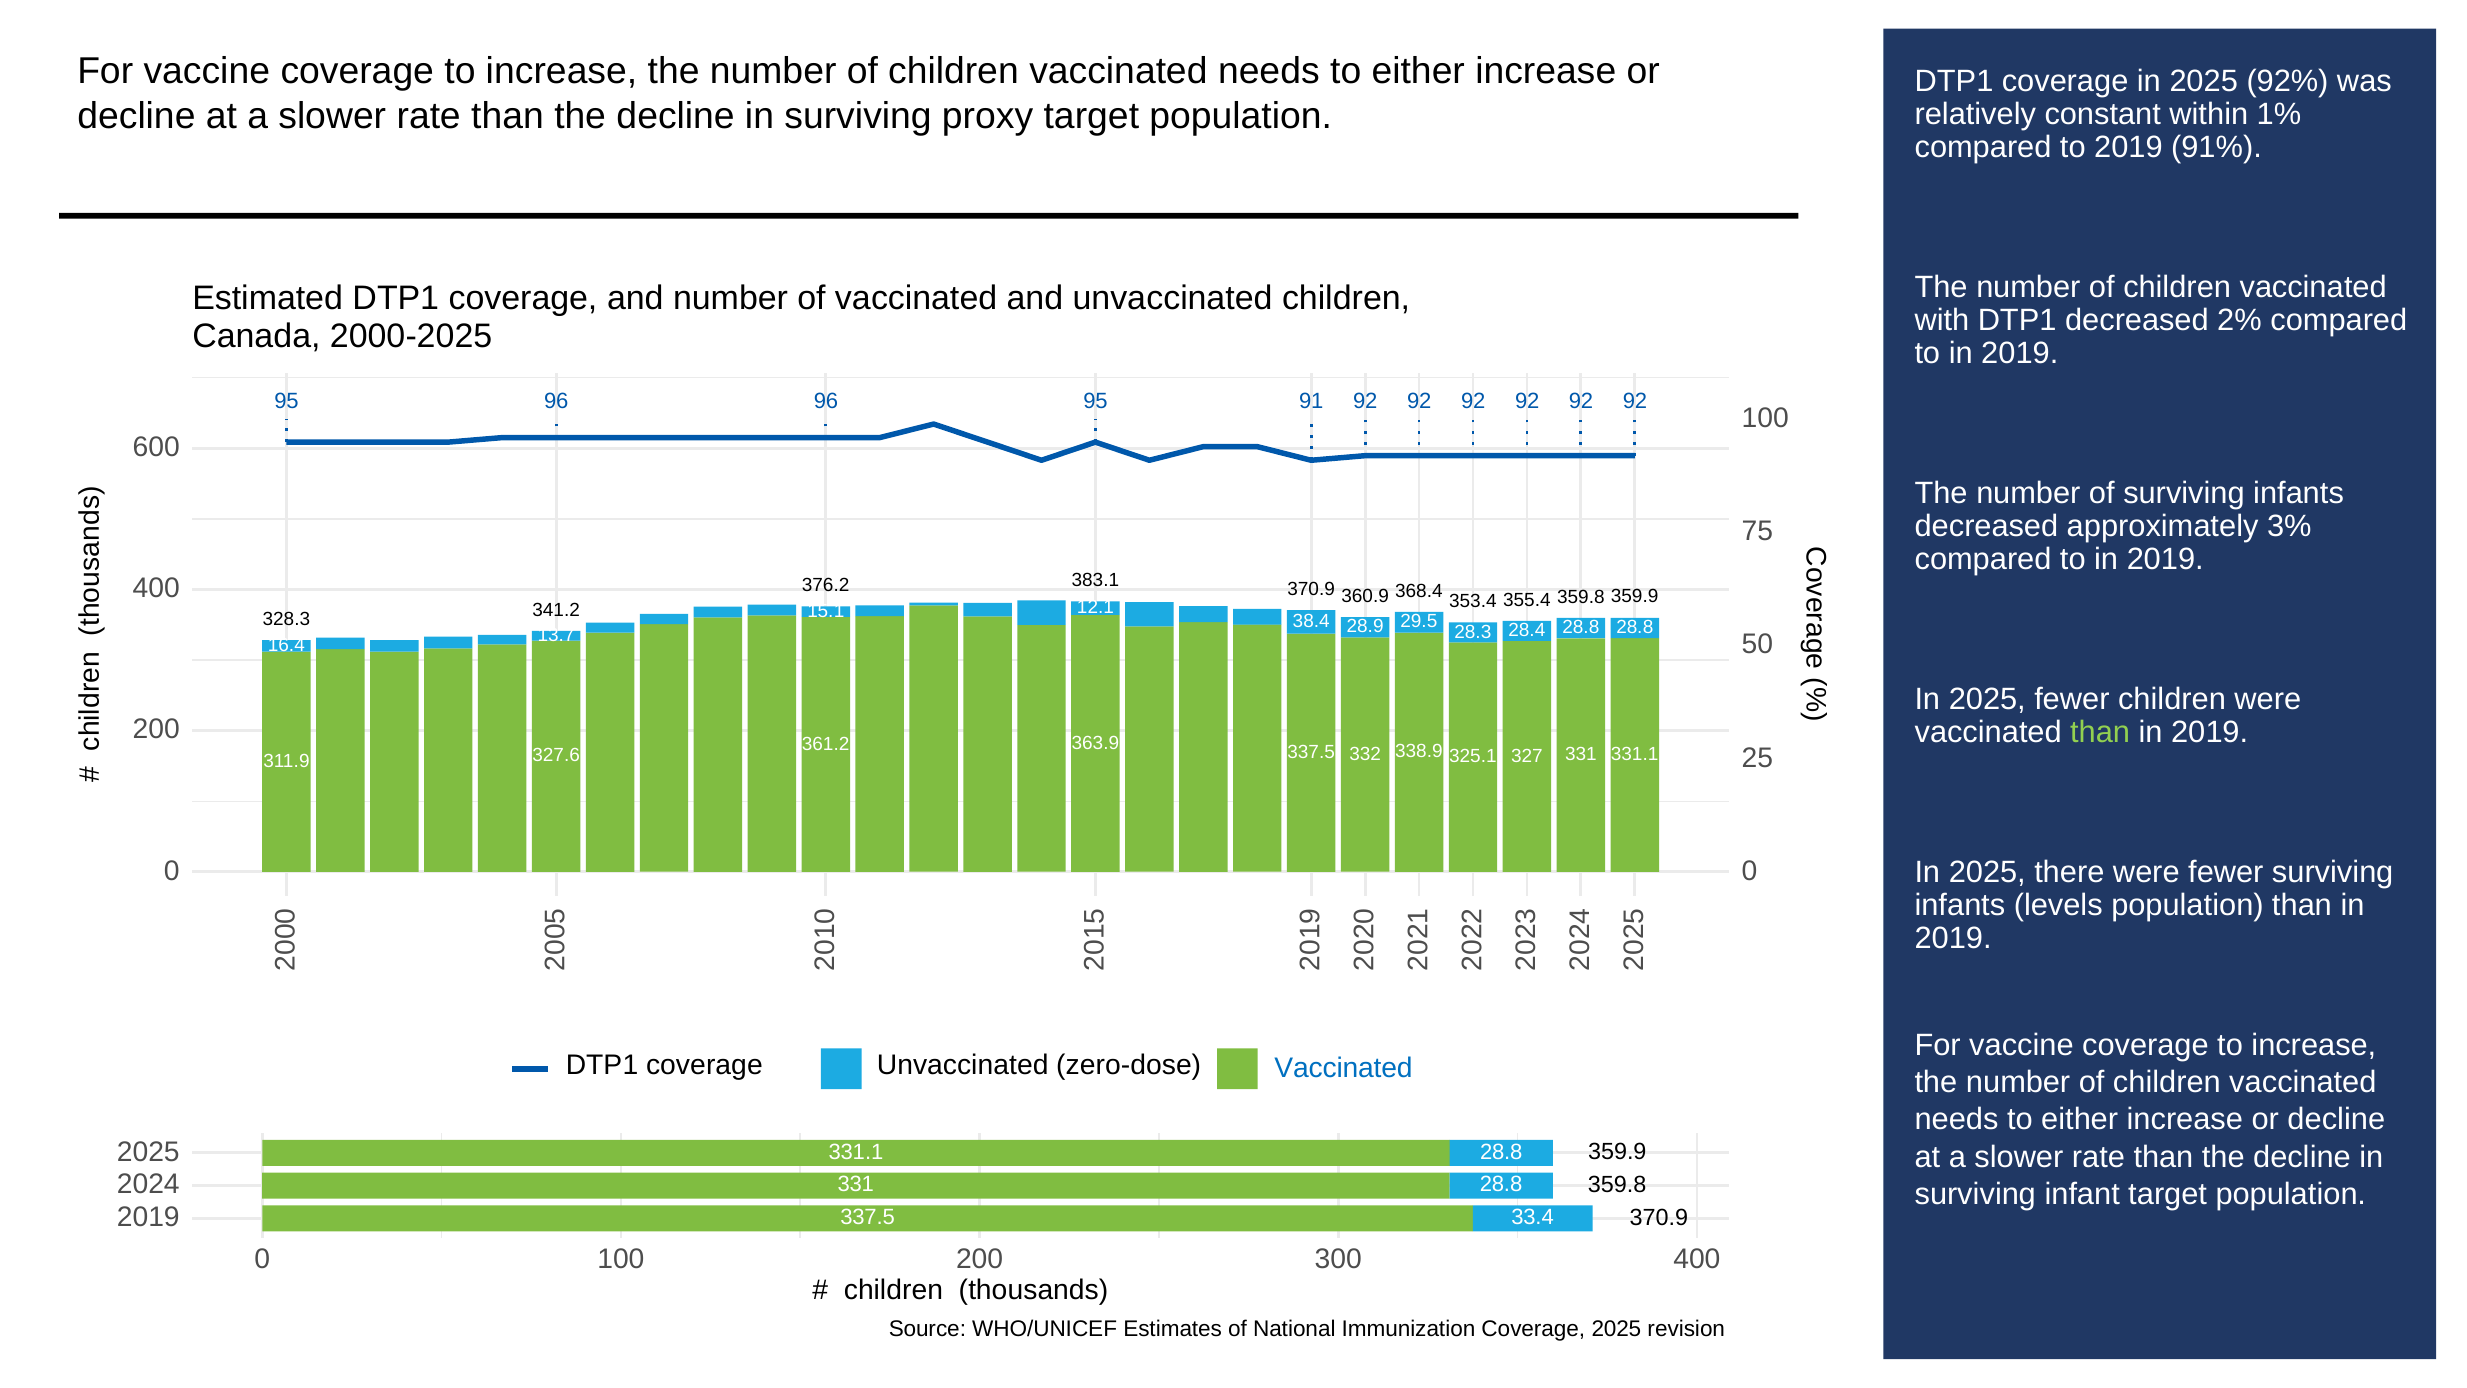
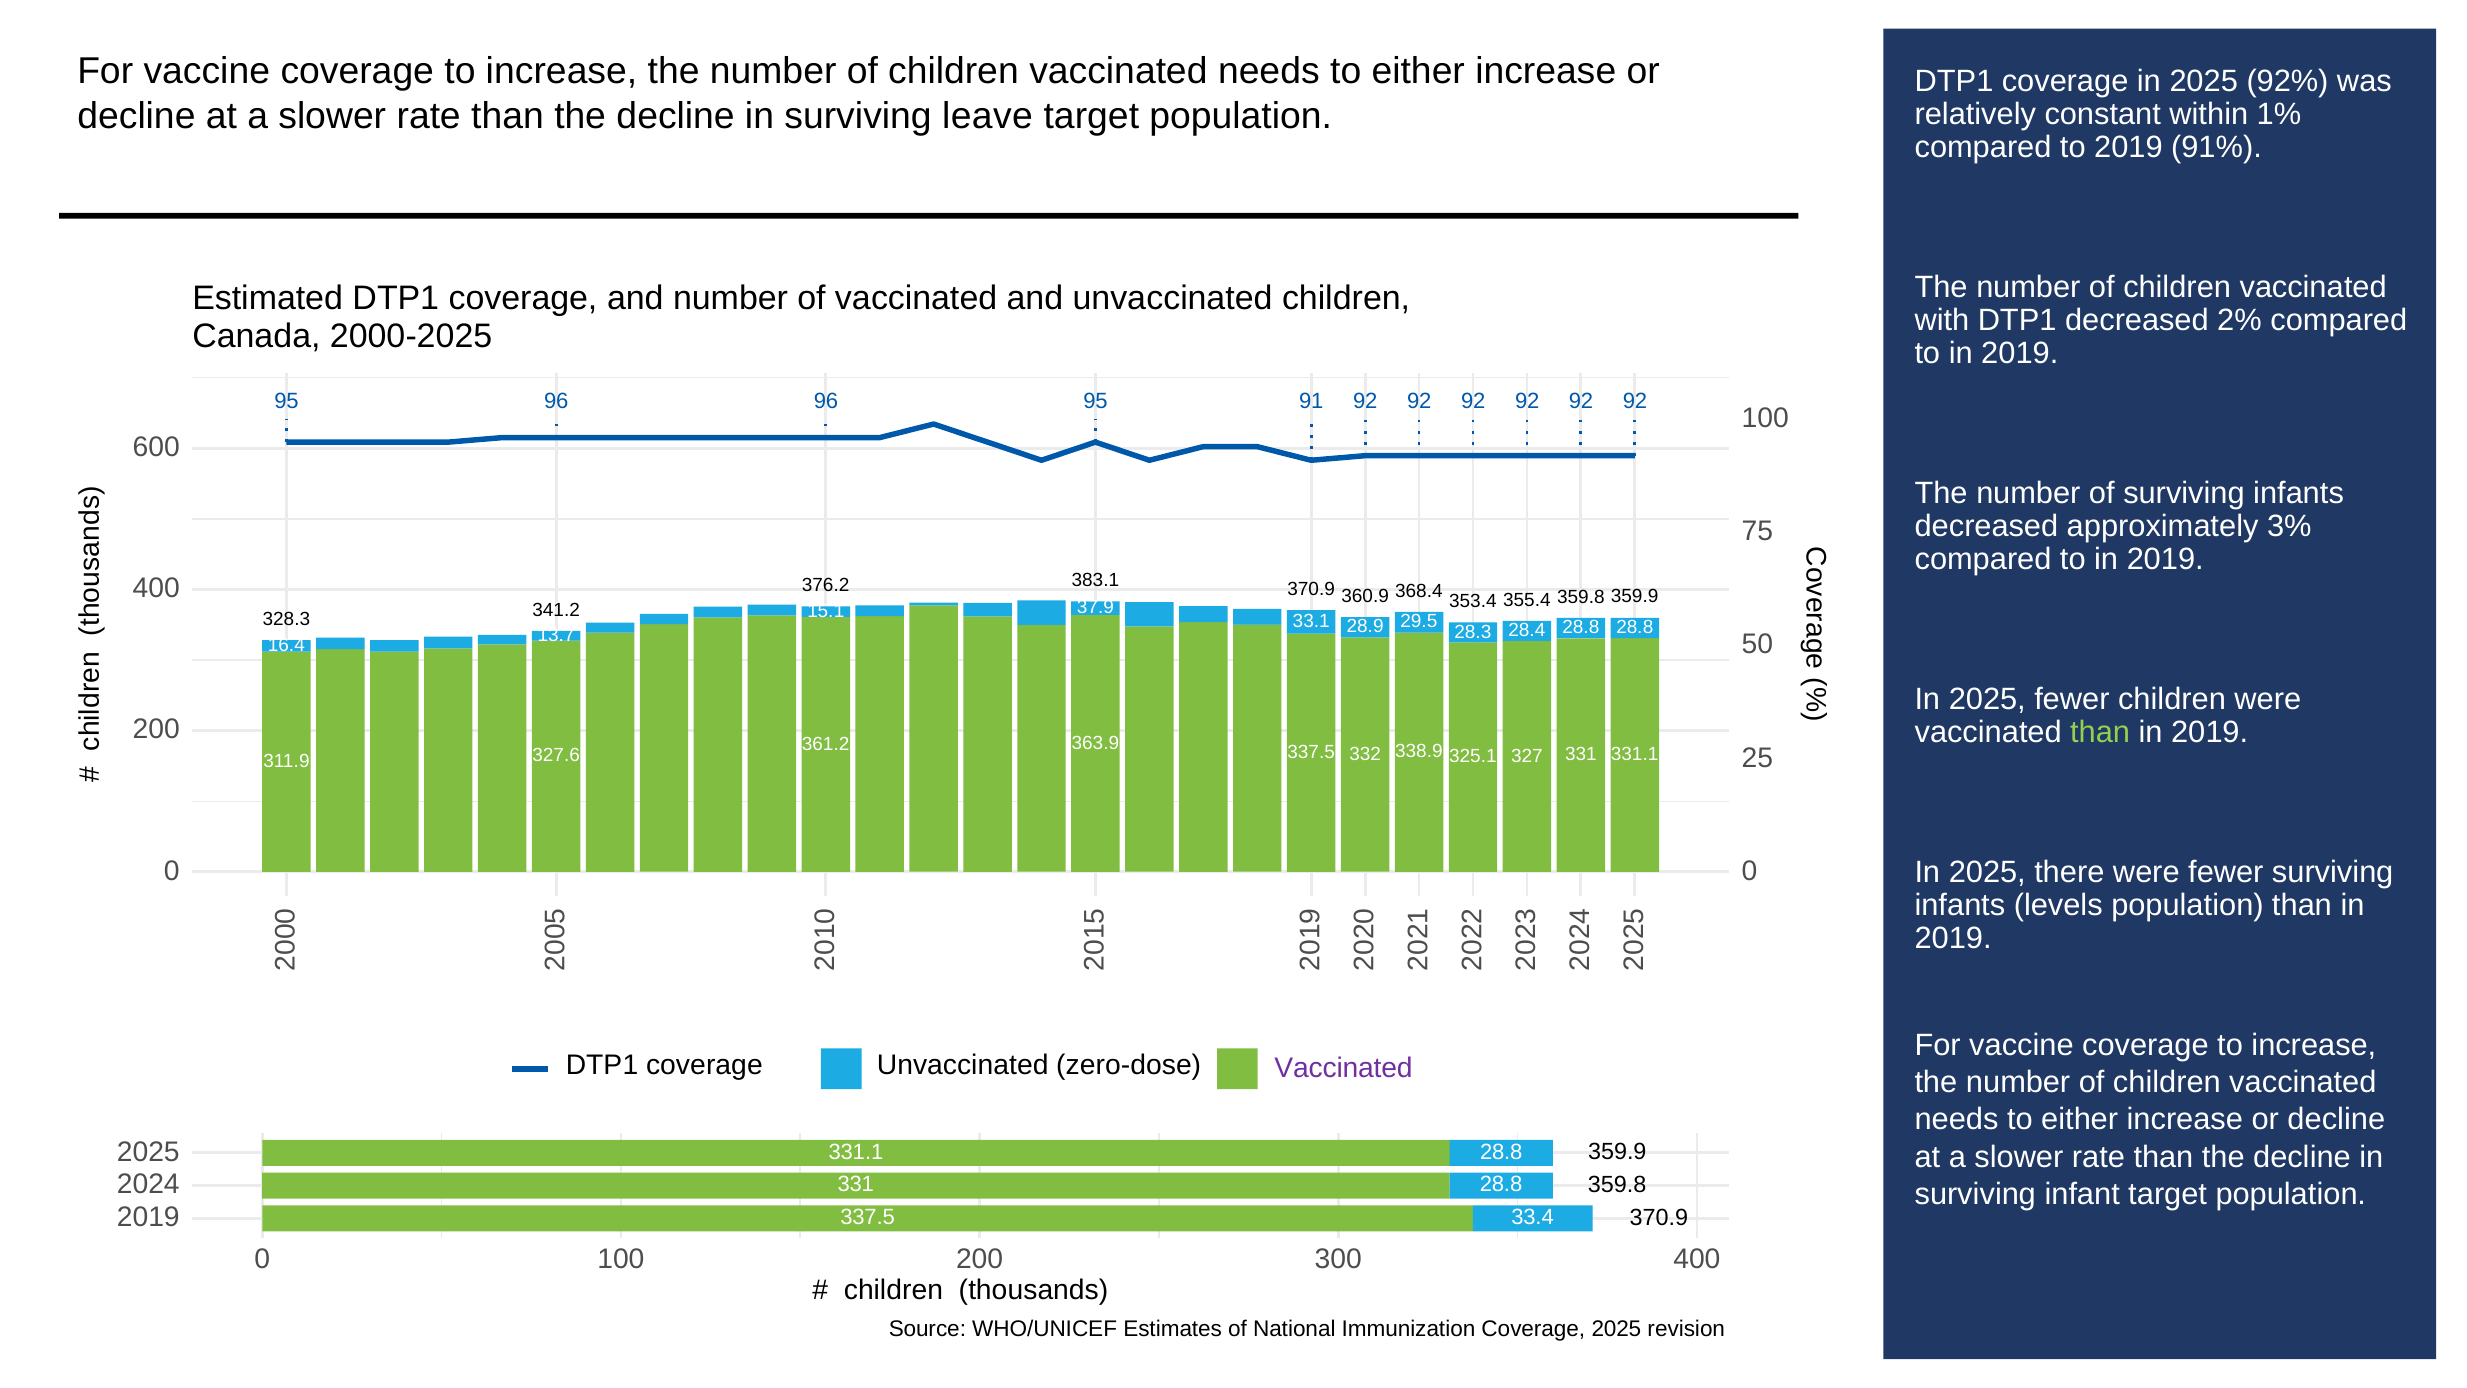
proxy: proxy -> leave
12.1: 12.1 -> 37.9
38.4: 38.4 -> 33.1
Vaccinated at (1344, 1068) colour: blue -> purple
